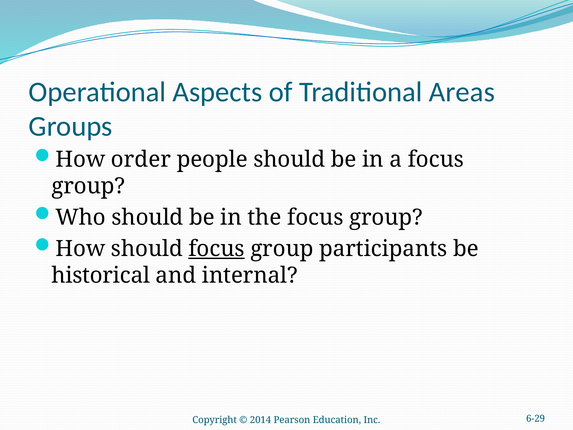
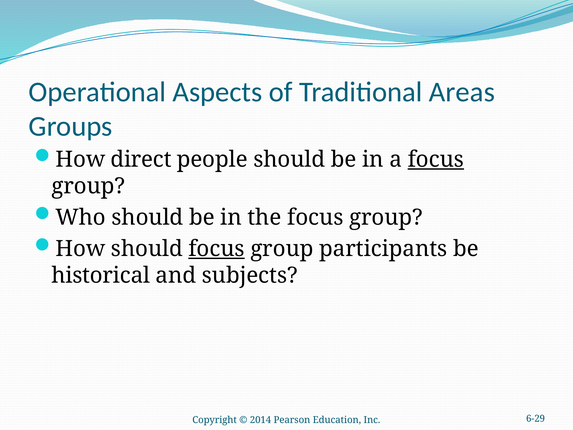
order: order -> direct
focus at (436, 159) underline: none -> present
internal: internal -> subjects
